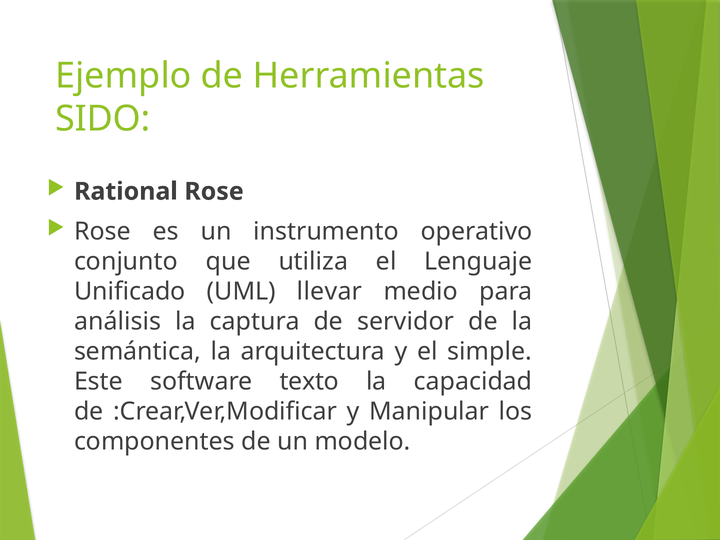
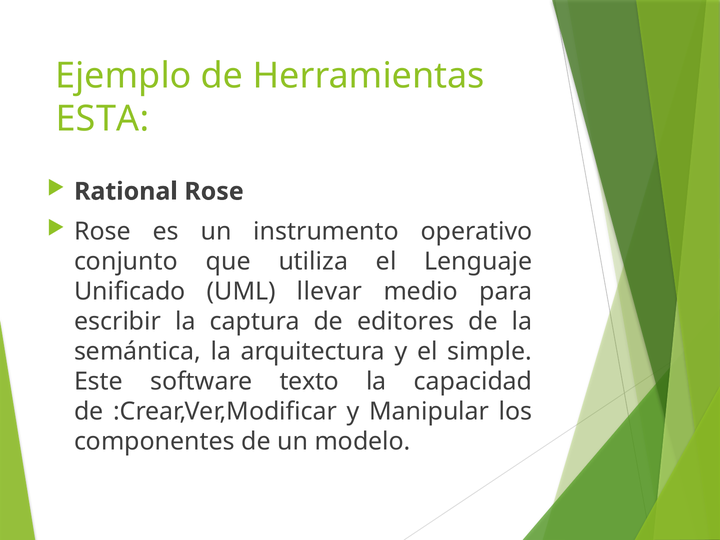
SIDO: SIDO -> ESTA
análisis: análisis -> escribir
servidor: servidor -> editores
